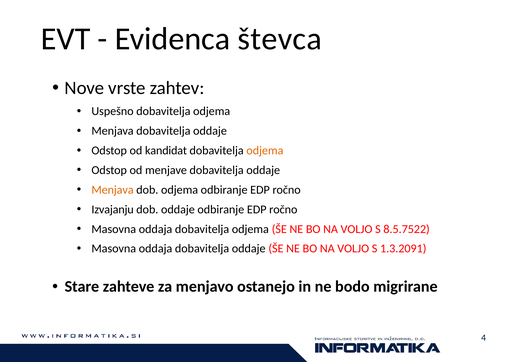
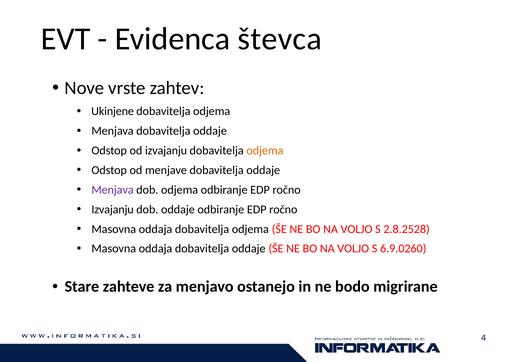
Uspešno: Uspešno -> Ukinjene
od kandidat: kandidat -> izvajanju
Menjava at (113, 190) colour: orange -> purple
8.5.7522: 8.5.7522 -> 2.8.2528
1.3.2091: 1.3.2091 -> 6.9.0260
